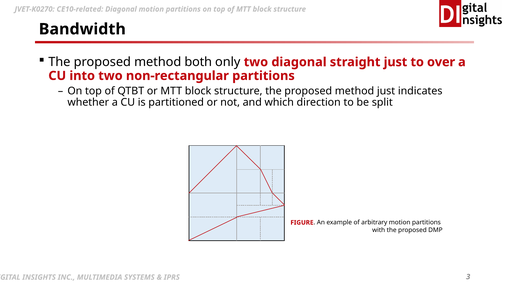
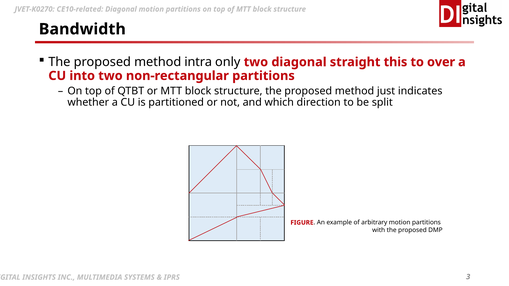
both: both -> intra
straight just: just -> this
